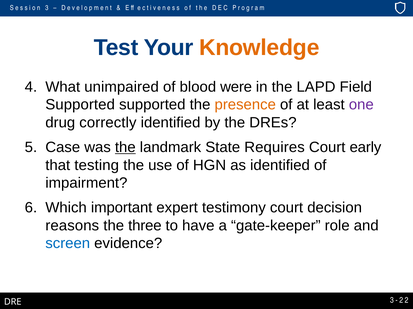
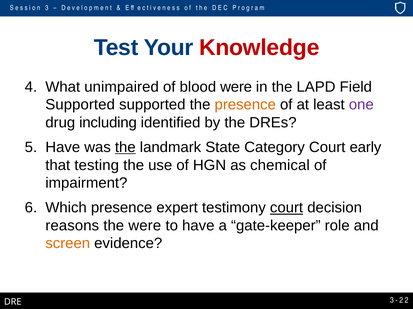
Knowledge colour: orange -> red
correctly: correctly -> including
Case at (63, 148): Case -> Have
Requires: Requires -> Category
as identified: identified -> chemical
Which important: important -> presence
court at (287, 208) underline: none -> present
the three: three -> were
screen colour: blue -> orange
